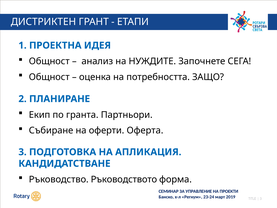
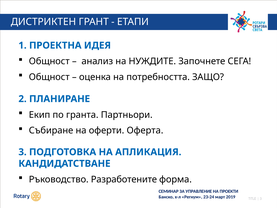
Ръководството: Ръководството -> Разработените
